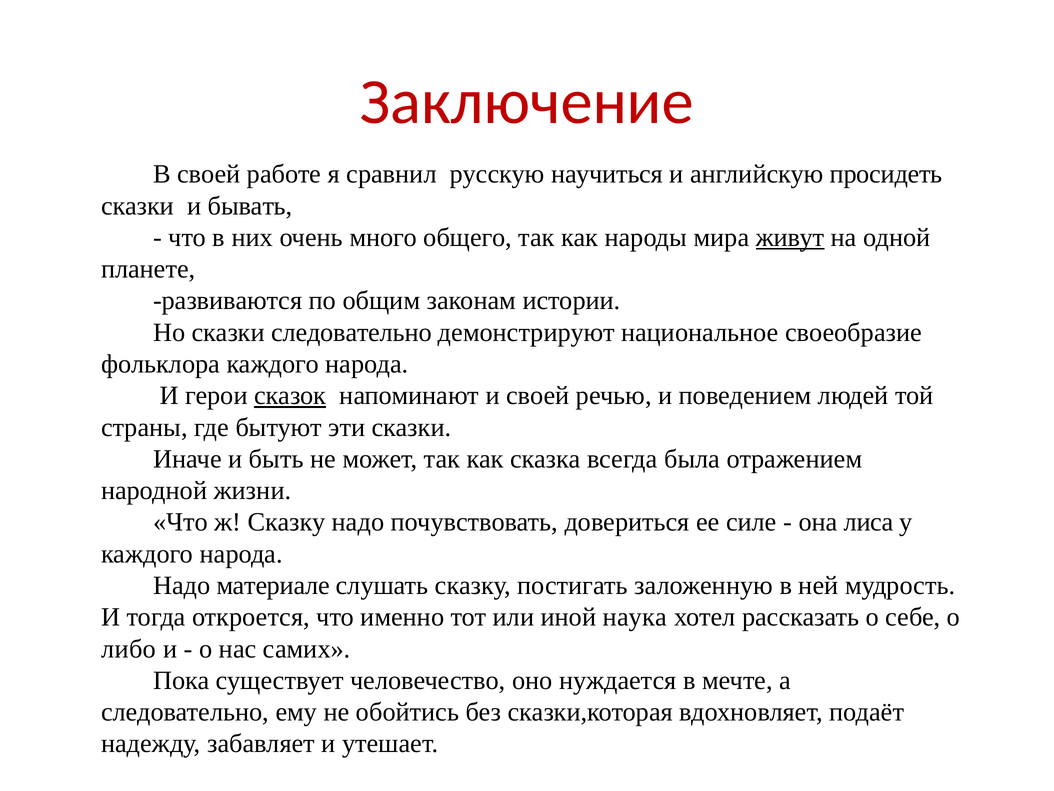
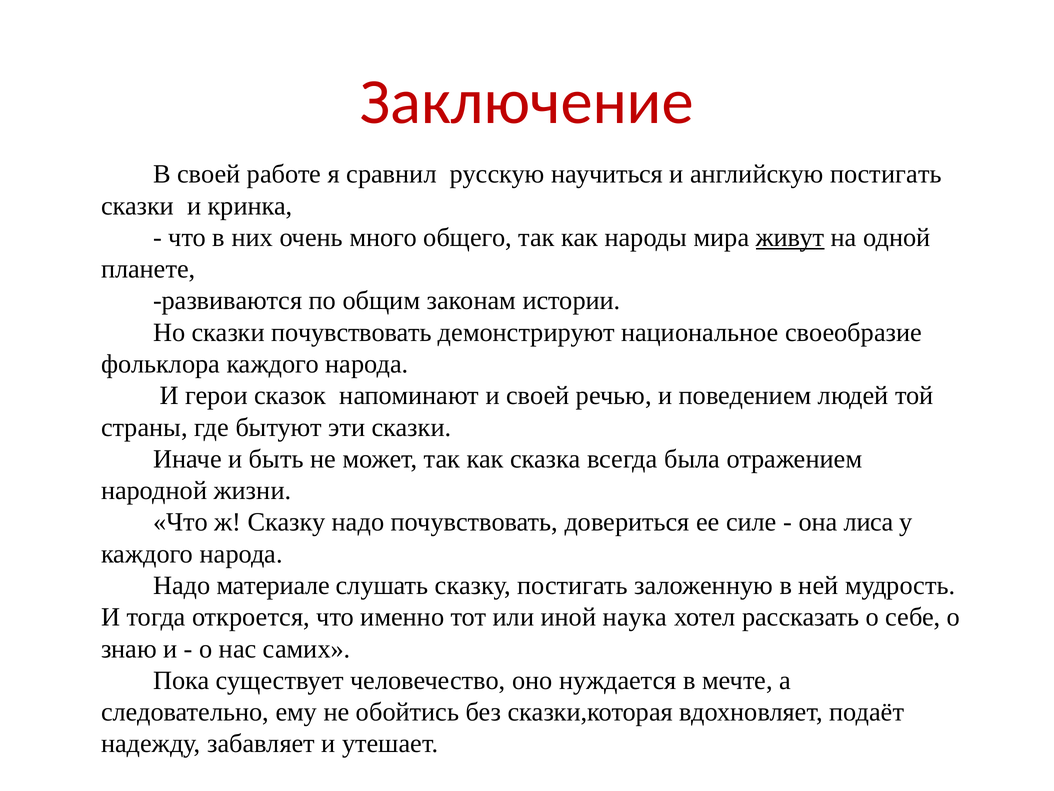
английскую просидеть: просидеть -> постигать
бывать: бывать -> кринка
сказки следовательно: следовательно -> почувствовать
сказок underline: present -> none
либо: либо -> знаю
